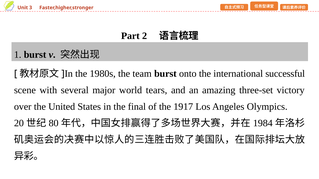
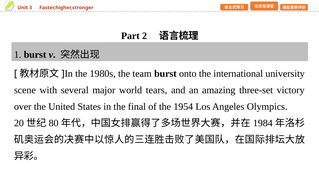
successful: successful -> university
1917: 1917 -> 1954
